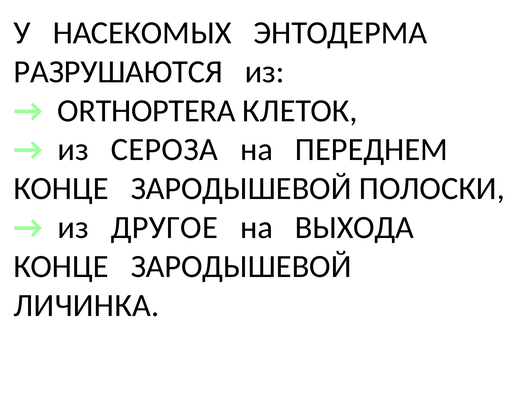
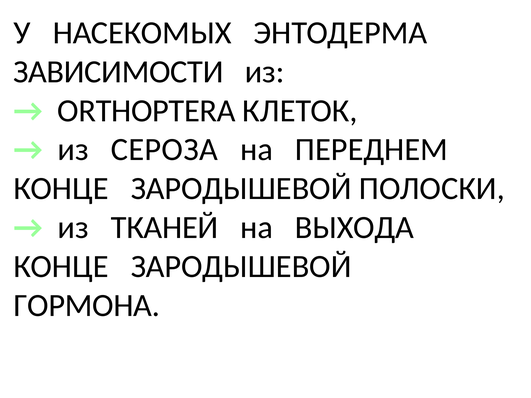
РАЗРУШАЮТСЯ: РАЗРУШАЮТСЯ -> ЗАВИСИМОСТИ
ДРУГОЕ: ДРУГОЕ -> ТКАНЕЙ
ЛИЧИНКА: ЛИЧИНКА -> ГОРМОНА
